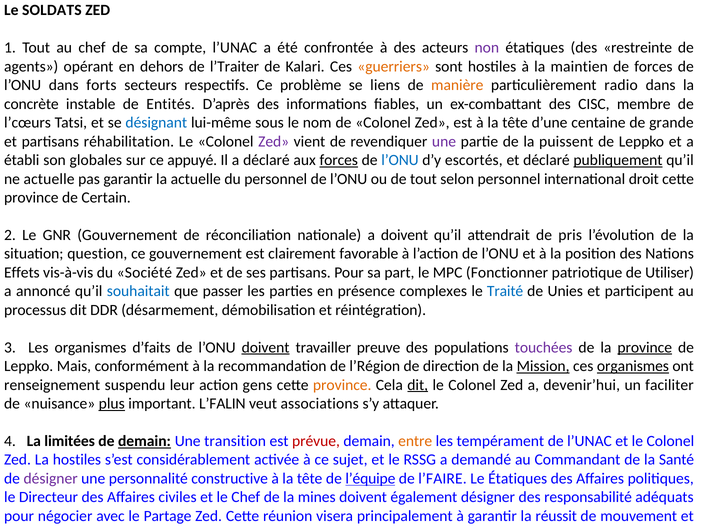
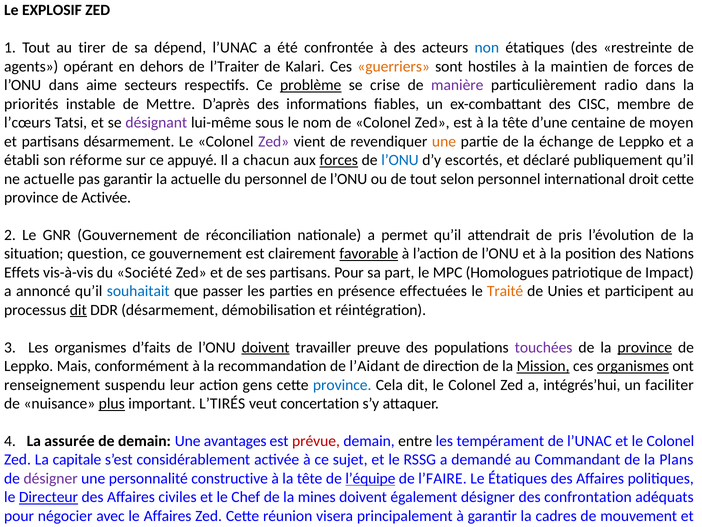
SOLDATS: SOLDATS -> EXPLOSIF
Tout au chef: chef -> tirer
compte: compte -> dépend
non colour: purple -> blue
forts: forts -> aime
problème underline: none -> present
liens: liens -> crise
manière colour: orange -> purple
concrète: concrète -> priorités
Entités: Entités -> Mettre
désignant colour: blue -> purple
grande: grande -> moyen
partisans réhabilitation: réhabilitation -> désarmement
une at (444, 141) colour: purple -> orange
puissent: puissent -> échange
globales: globales -> réforme
a déclaré: déclaré -> chacun
publiquement underline: present -> none
de Certain: Certain -> Activée
a doivent: doivent -> permet
favorable underline: none -> present
Fonctionner: Fonctionner -> Homologues
Utiliser: Utiliser -> Impact
complexes: complexes -> effectuées
Traité colour: blue -> orange
dit at (78, 310) underline: none -> present
l’Région: l’Région -> l’Aidant
province at (342, 385) colour: orange -> blue
dit at (418, 385) underline: present -> none
devenir’hui: devenir’hui -> intégrés’hui
L’FALIN: L’FALIN -> L’TIRÉS
associations: associations -> concertation
limitées: limitées -> assurée
demain at (144, 441) underline: present -> none
transition: transition -> avantages
entre colour: orange -> black
La hostiles: hostiles -> capitale
Santé: Santé -> Plans
Directeur underline: none -> present
responsabilité: responsabilité -> confrontation
le Partage: Partage -> Affaires
réussit: réussit -> cadres
